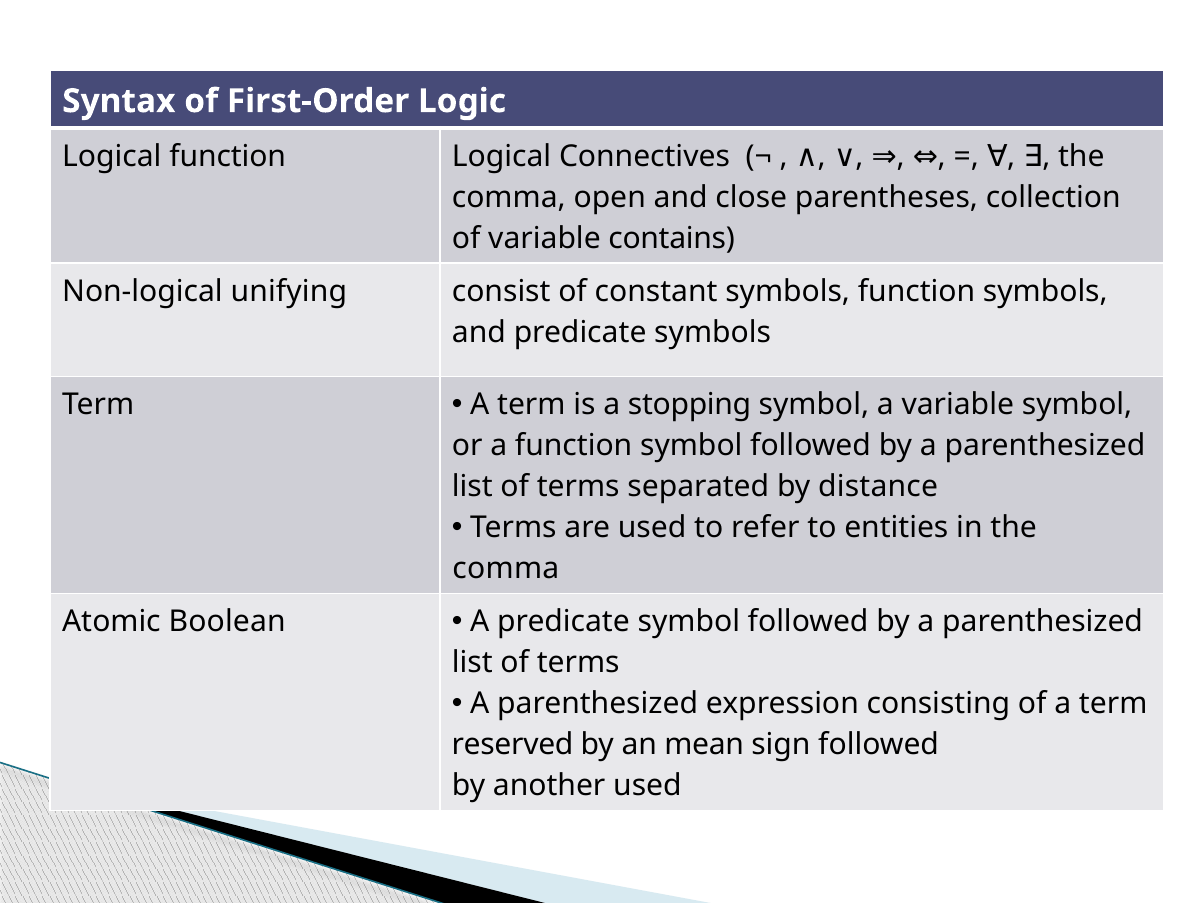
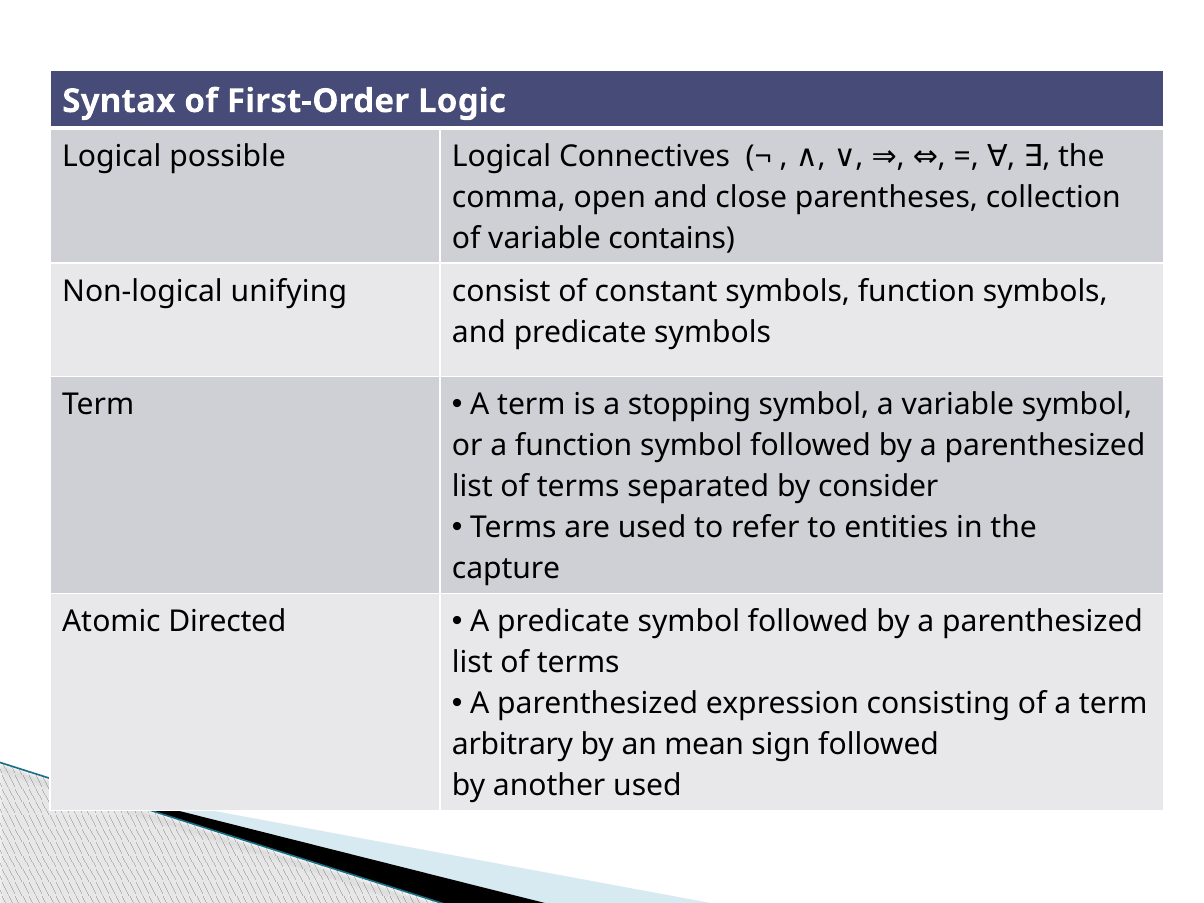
Logical function: function -> possible
distance: distance -> consider
comma at (506, 569): comma -> capture
Boolean: Boolean -> Directed
reserved: reserved -> arbitrary
